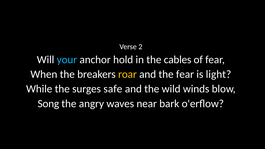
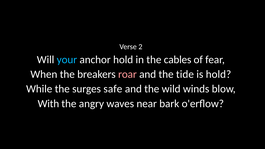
roar colour: yellow -> pink
the fear: fear -> tide
is light: light -> hold
Song: Song -> With
